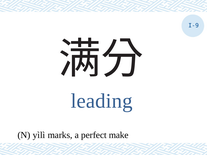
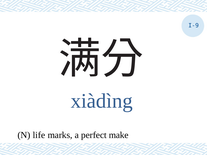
leading: leading -> xiàdìng
yìlì: yìlì -> life
